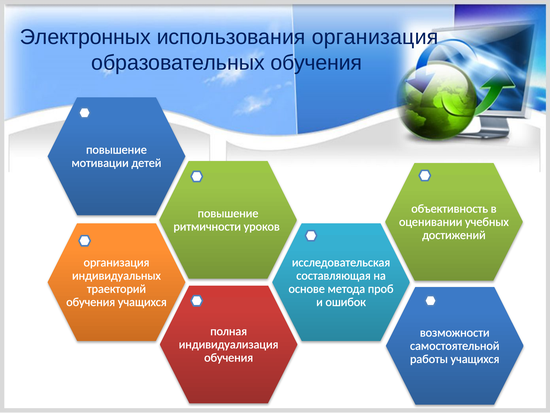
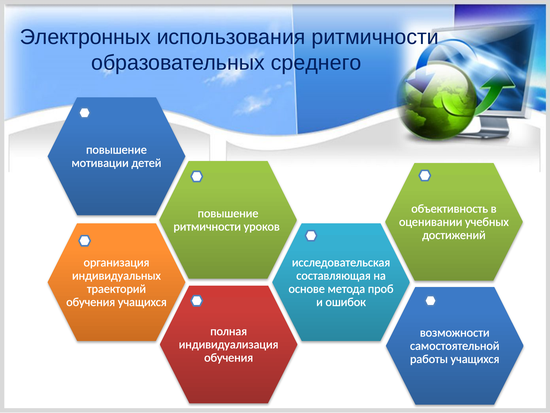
использования организация: организация -> ритмичности
образовательных обучения: обучения -> среднего
